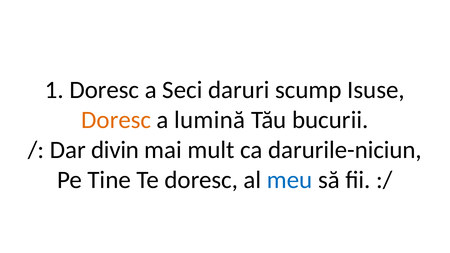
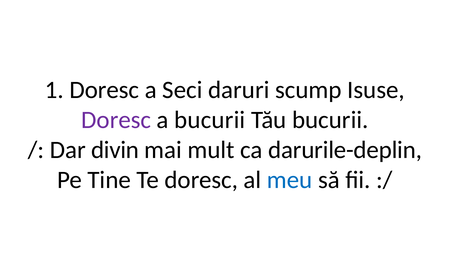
Doresc at (116, 120) colour: orange -> purple
a lumină: lumină -> bucurii
darurile-niciun: darurile-niciun -> darurile-deplin
